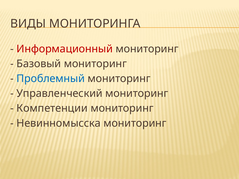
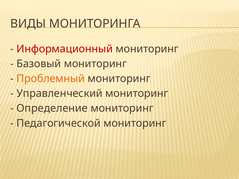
Проблемный colour: blue -> orange
Компетенции: Компетенции -> Определение
Невинномысска: Невинномысска -> Педагогической
